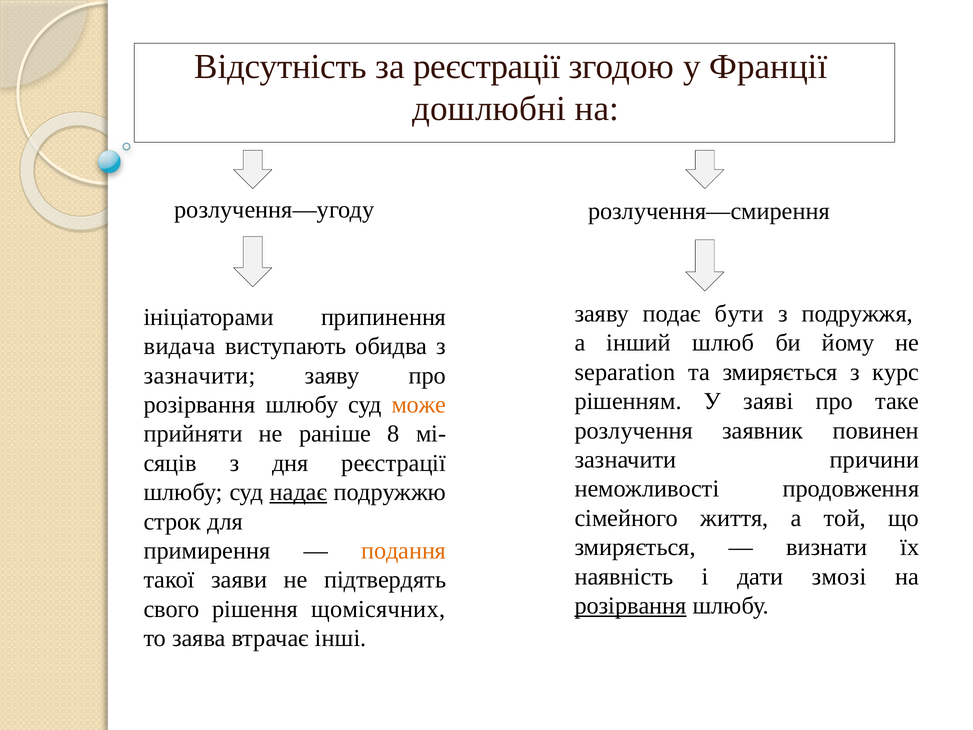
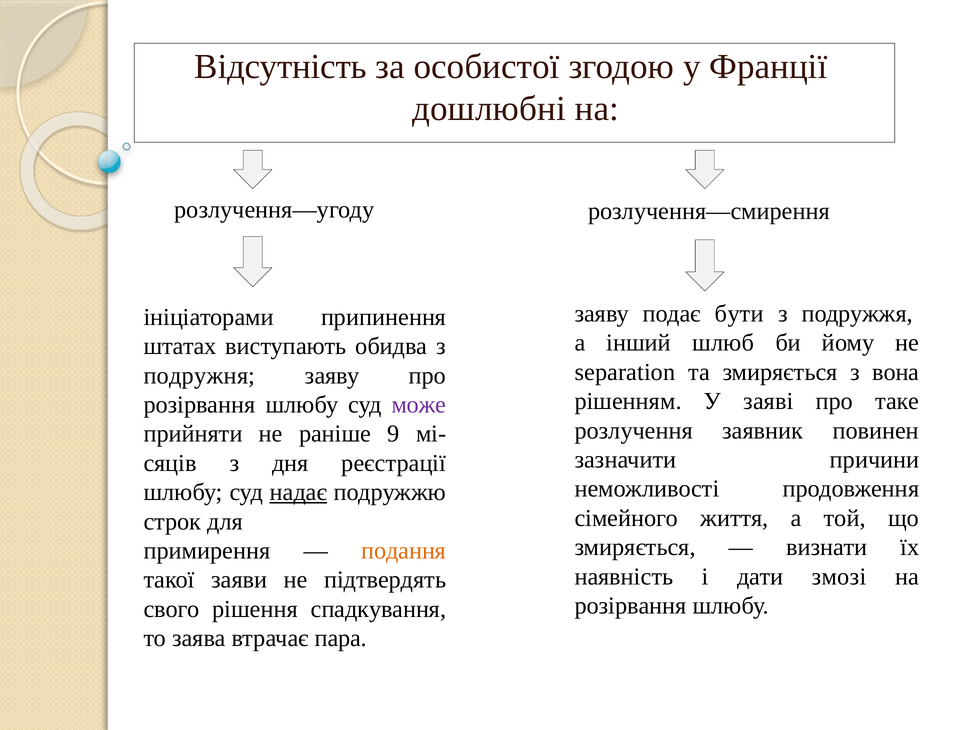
за реєстрації: реєстрації -> особистої
видача: видача -> штатах
курс: курс -> вона
зазначити at (199, 375): зазначити -> подружня
може colour: orange -> purple
8: 8 -> 9
розірвання at (631, 606) underline: present -> none
щомісячних: щомісячних -> спадкування
інші: інші -> пара
